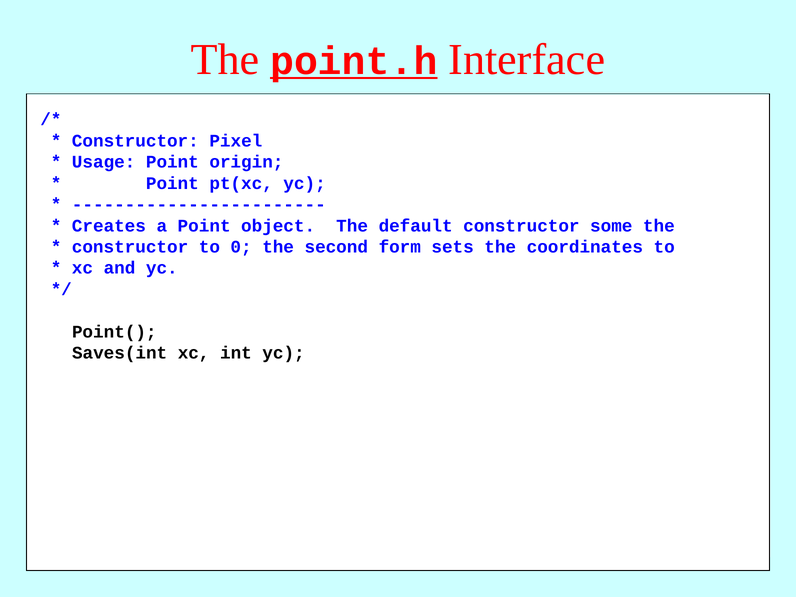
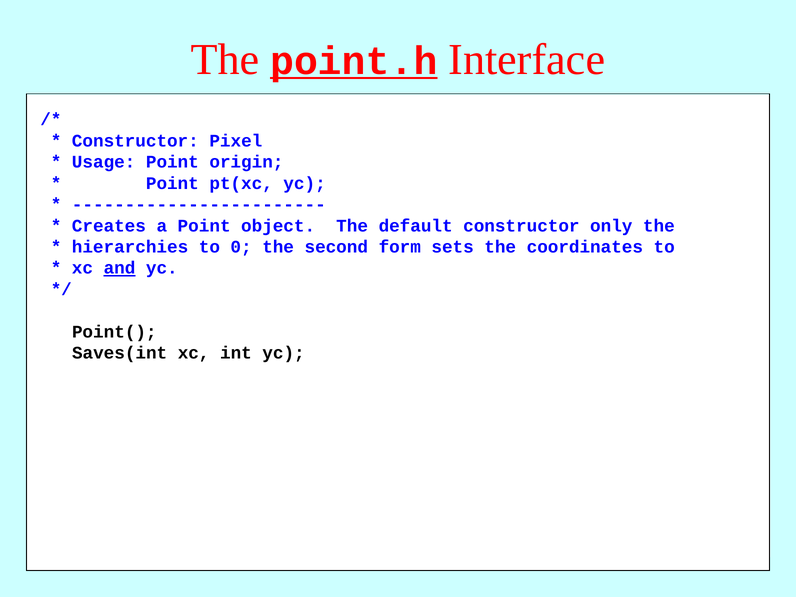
some: some -> only
constructor at (130, 247): constructor -> hierarchies
and underline: none -> present
